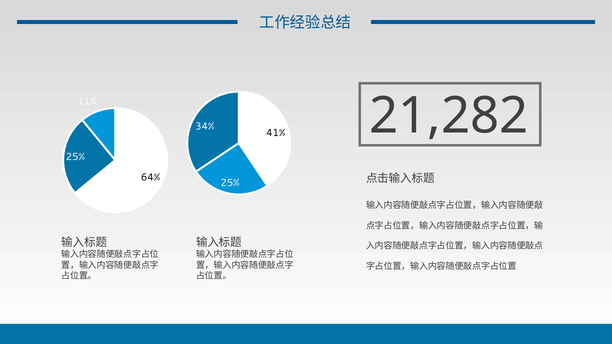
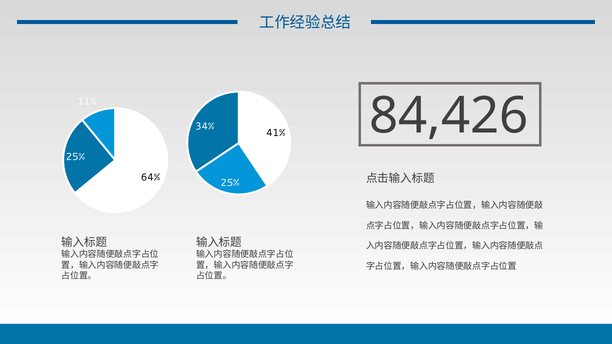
21,282: 21,282 -> 84,426
